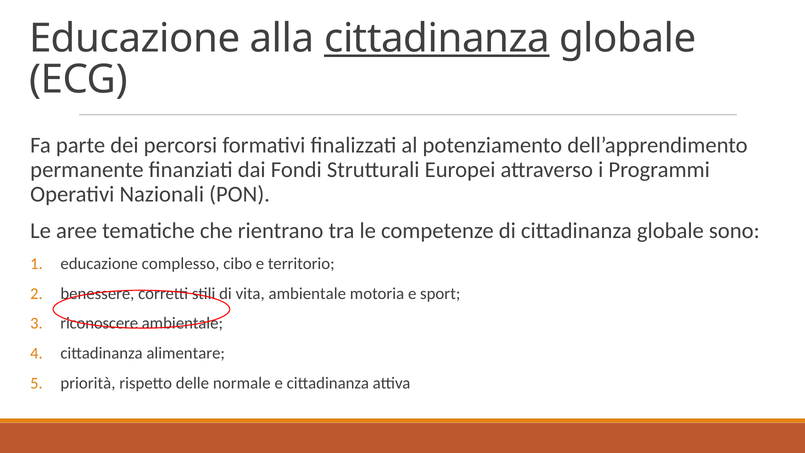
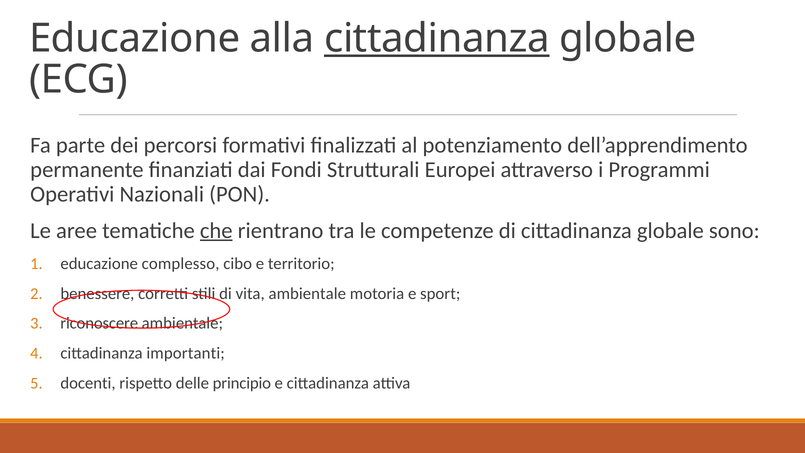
che underline: none -> present
alimentare: alimentare -> importanti
priorità: priorità -> docenti
normale: normale -> principio
